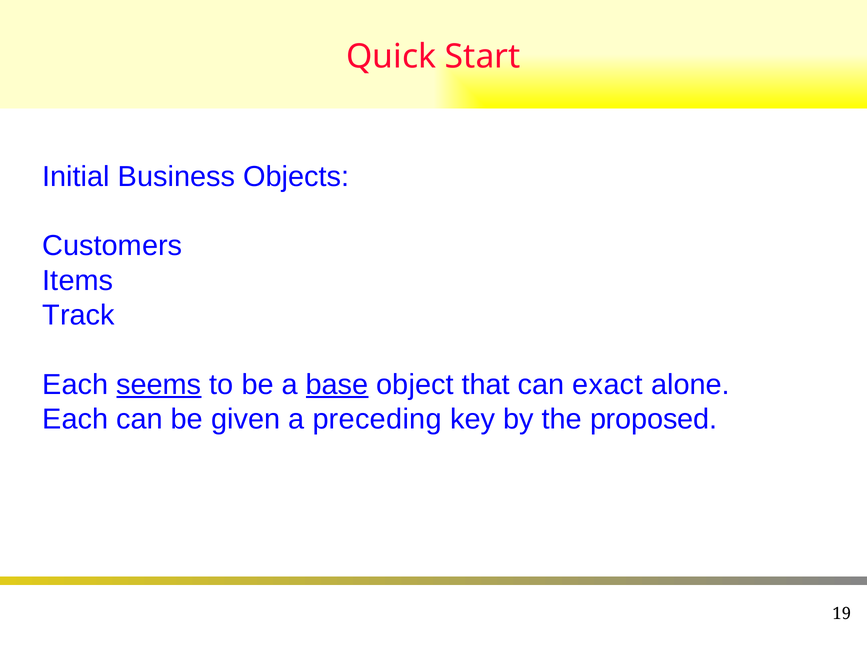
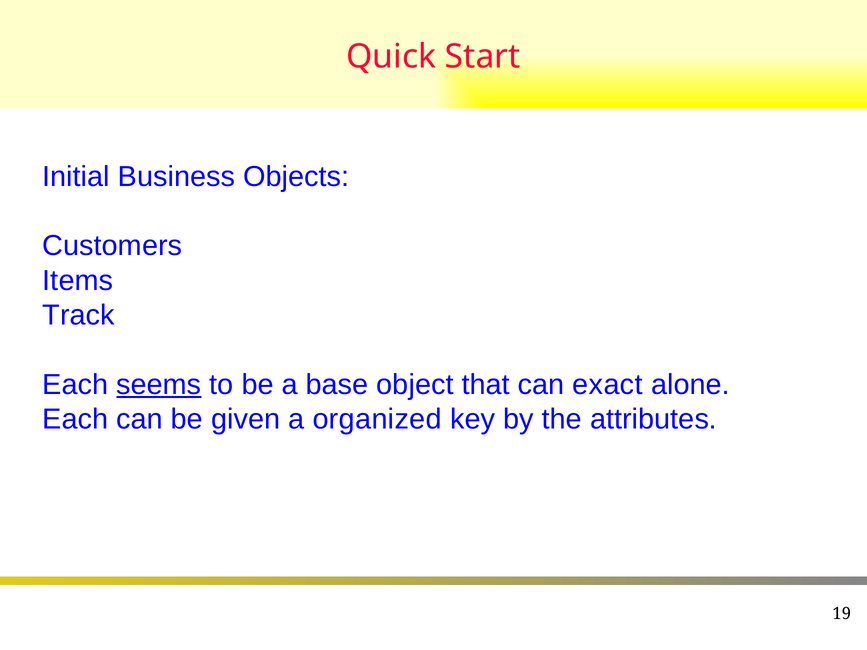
base underline: present -> none
preceding: preceding -> organized
proposed: proposed -> attributes
